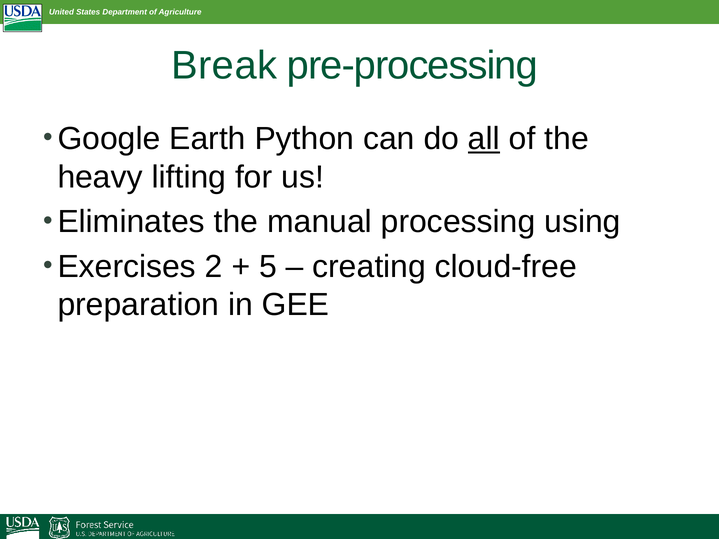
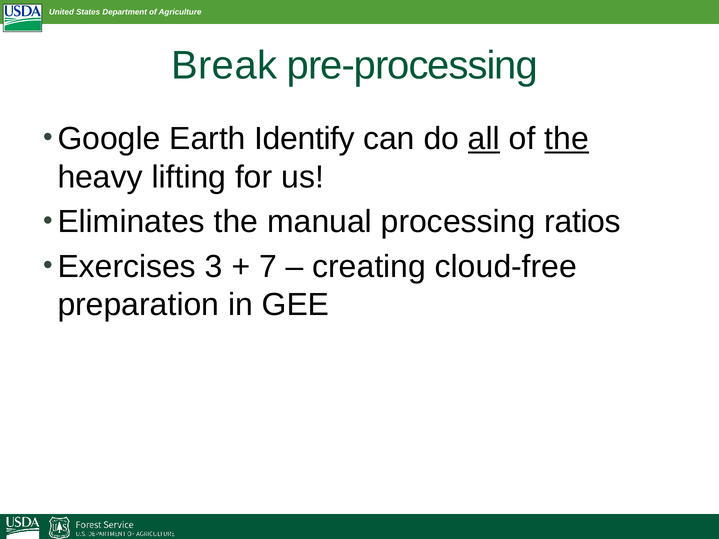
Python: Python -> Identify
the at (567, 139) underline: none -> present
using: using -> ratios
2: 2 -> 3
5: 5 -> 7
